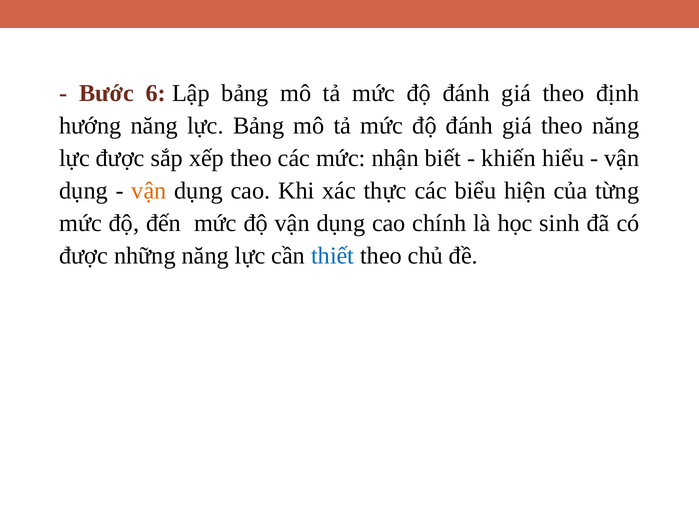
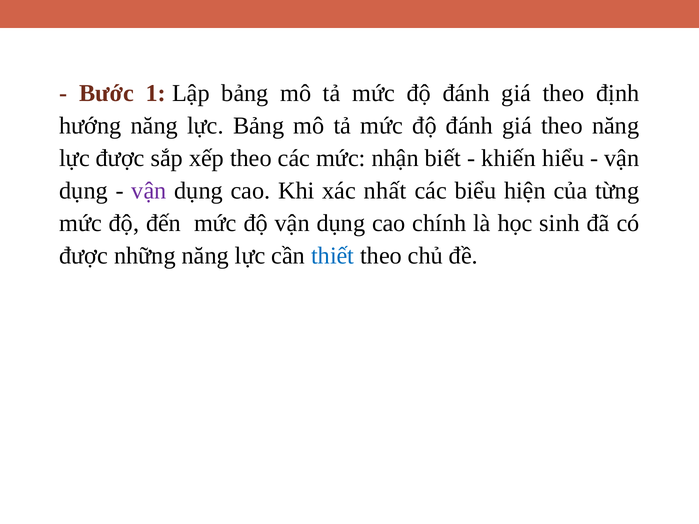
6: 6 -> 1
vận at (149, 191) colour: orange -> purple
thực: thực -> nhất
